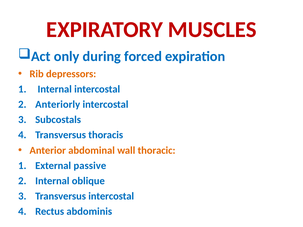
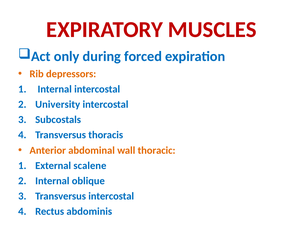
Anteriorly: Anteriorly -> University
passive: passive -> scalene
